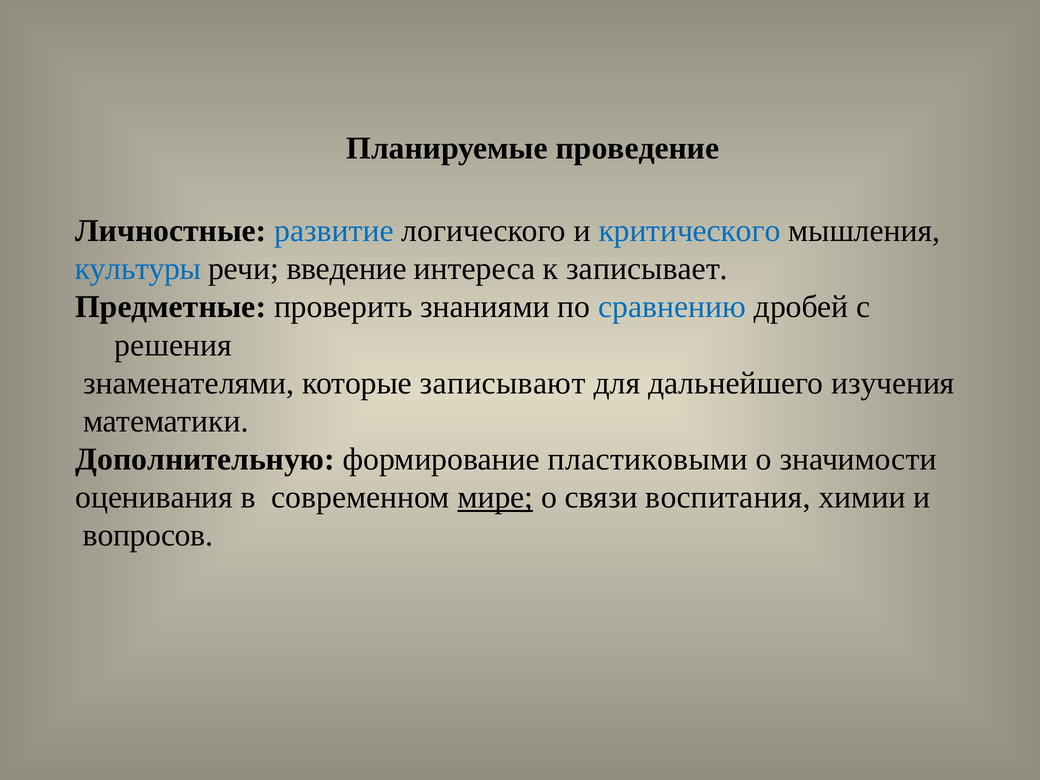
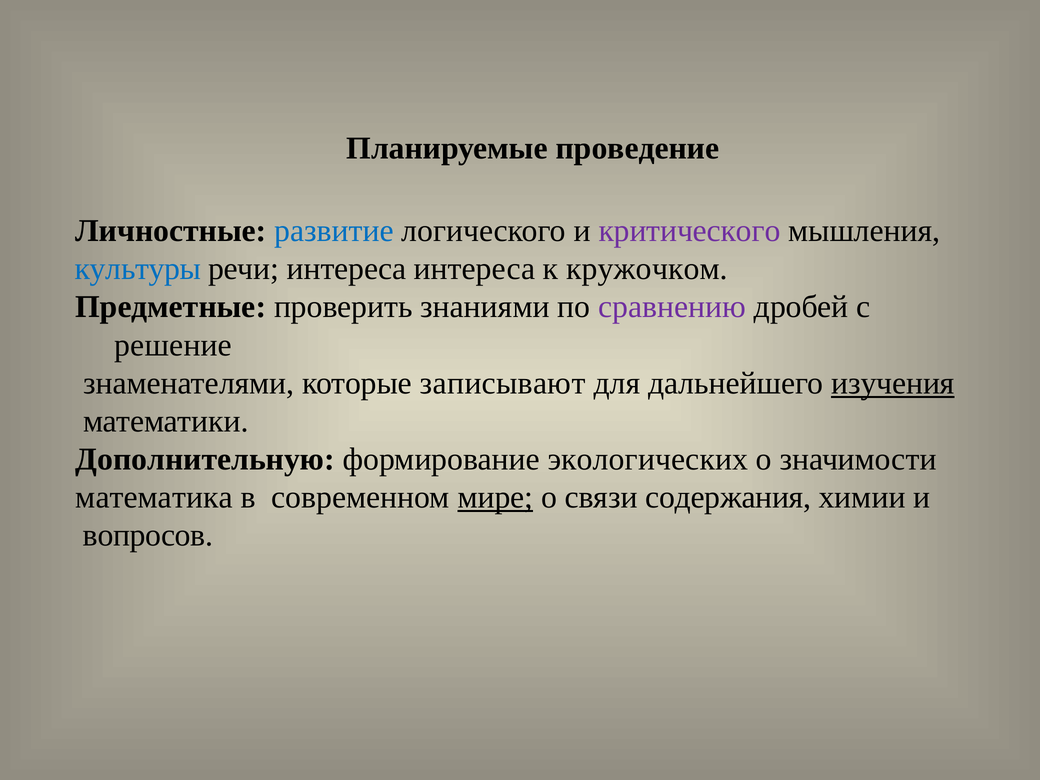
критического colour: blue -> purple
речи введение: введение -> интереса
записывает: записывает -> кружочком
сравнению colour: blue -> purple
решения: решения -> решение
изучения underline: none -> present
пластиковыми: пластиковыми -> экологических
оценивания: оценивания -> математика
воспитания: воспитания -> содержания
